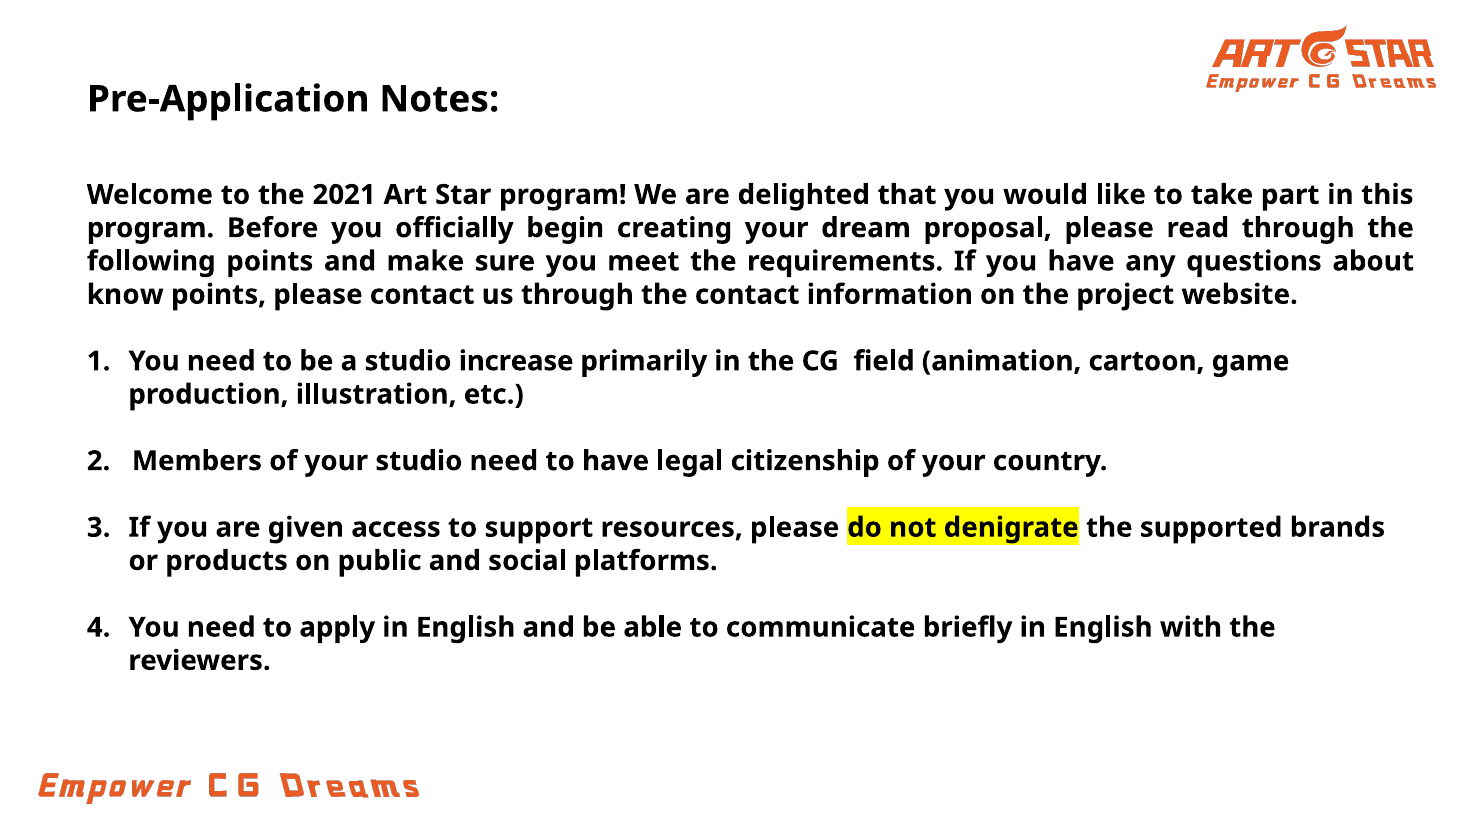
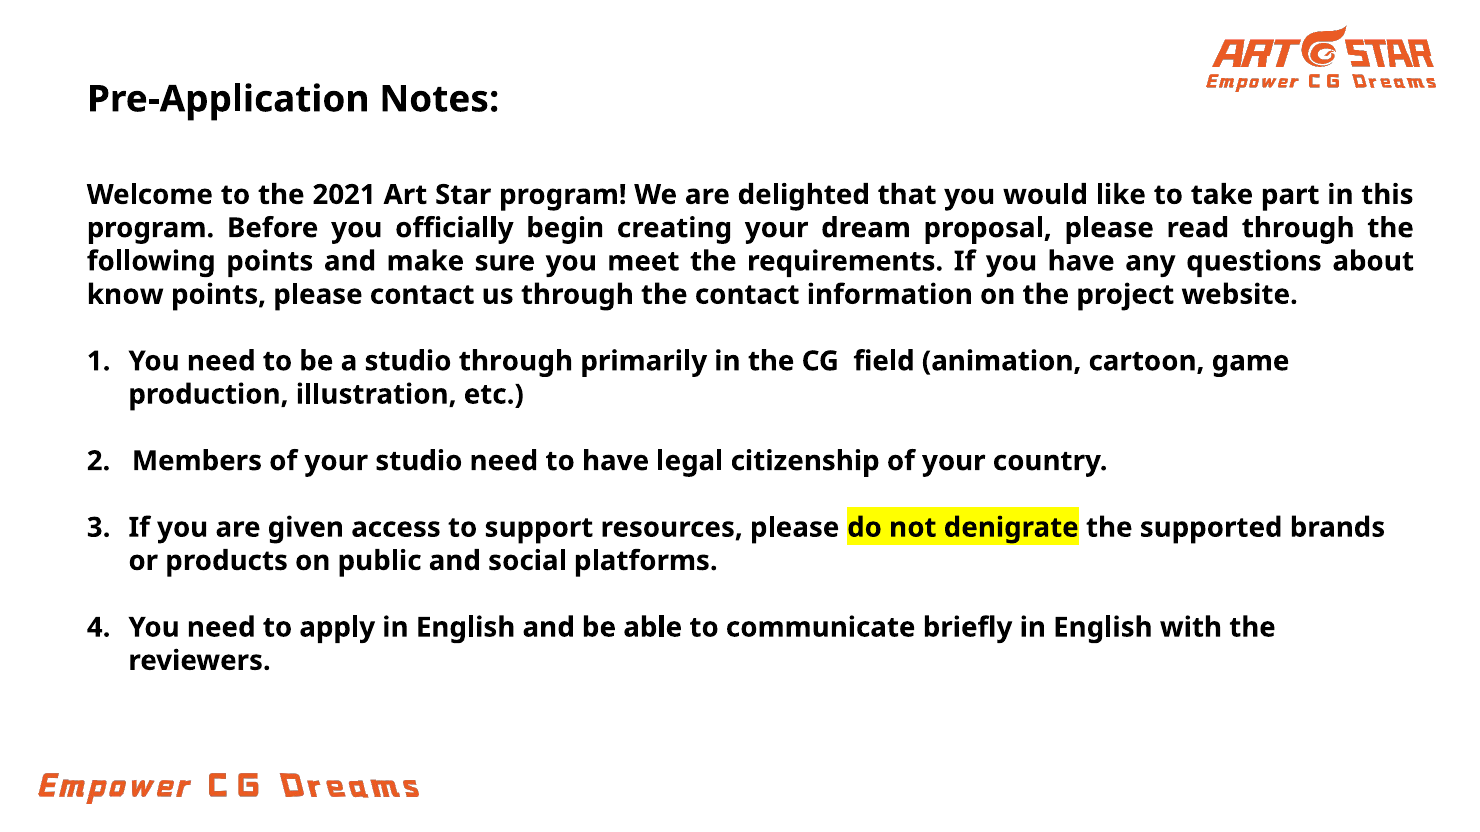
studio increase: increase -> through
